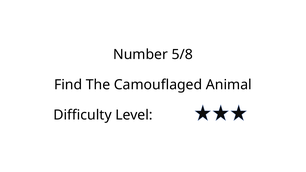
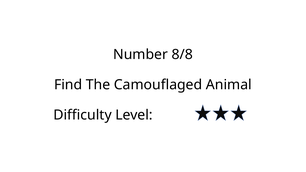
5/8: 5/8 -> 8/8
